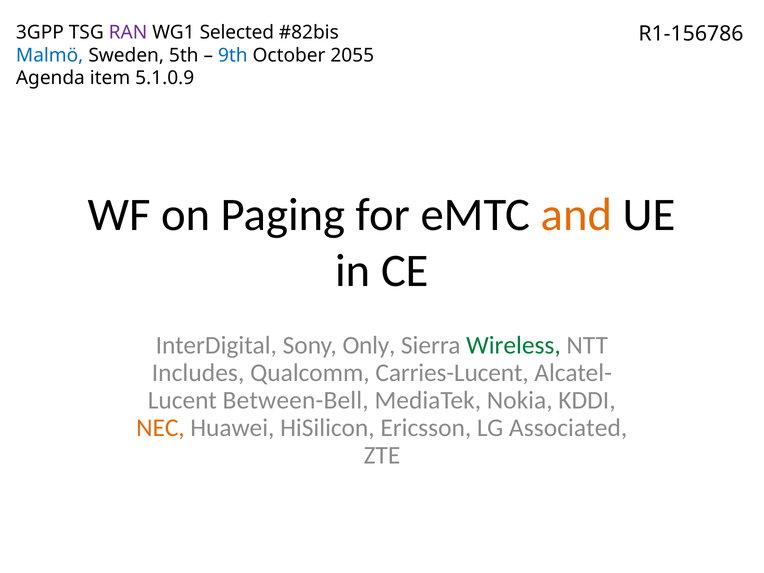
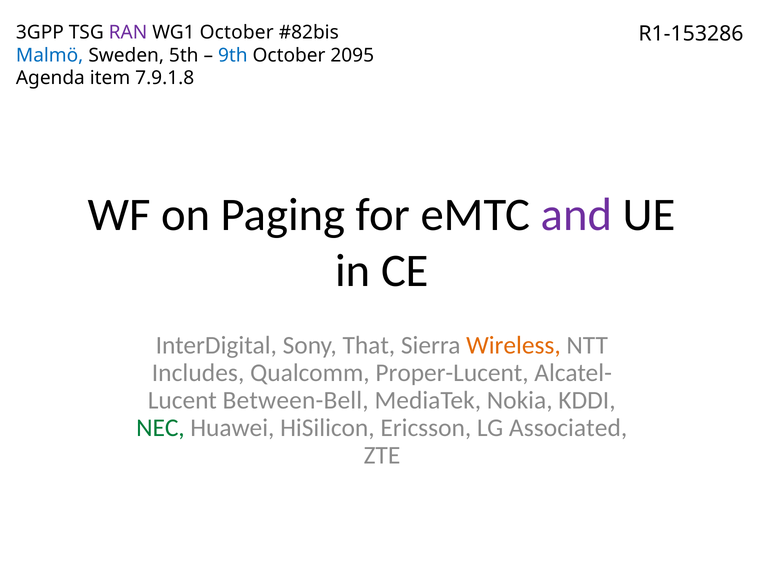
WG1 Selected: Selected -> October
R1-156786: R1-156786 -> R1-153286
2055: 2055 -> 2095
5.1.0.9: 5.1.0.9 -> 7.9.1.8
and colour: orange -> purple
Only: Only -> That
Wireless colour: green -> orange
Carries-Lucent: Carries-Lucent -> Proper-Lucent
NEC colour: orange -> green
